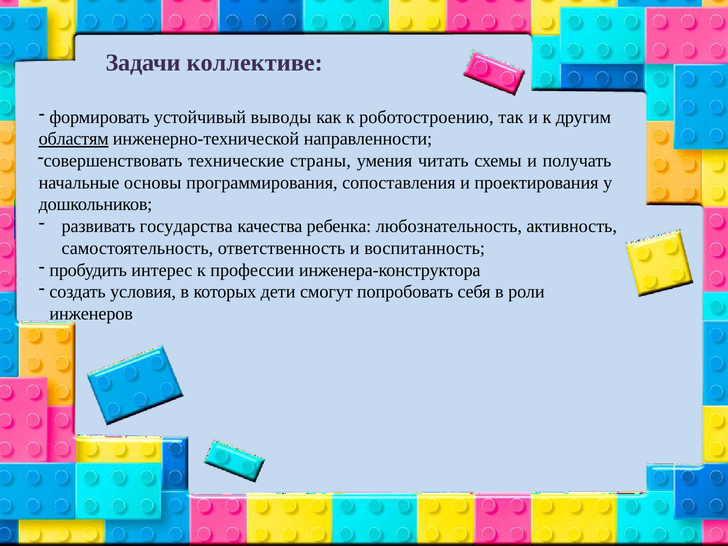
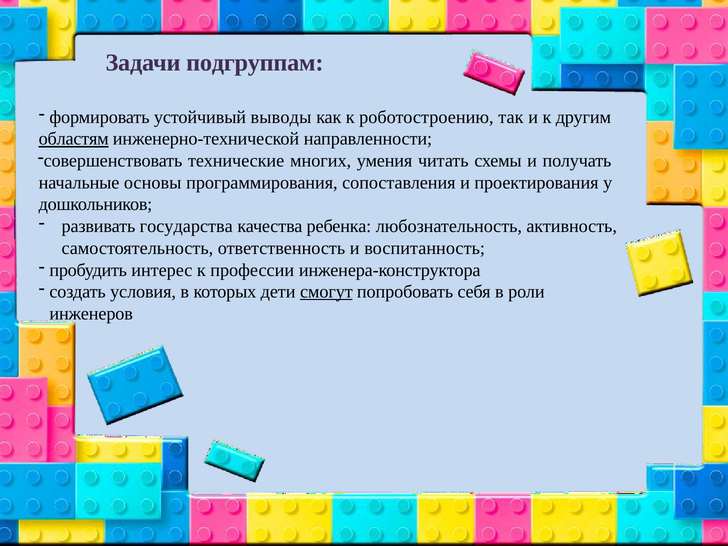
коллективе: коллективе -> подгруппам
страны: страны -> многих
смогут underline: none -> present
